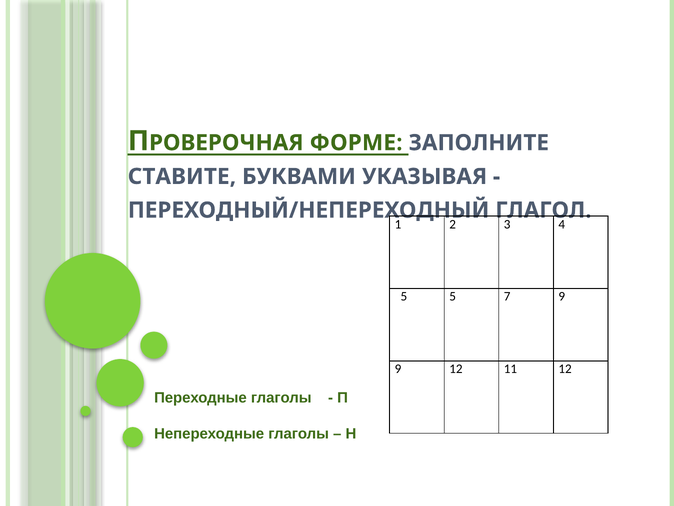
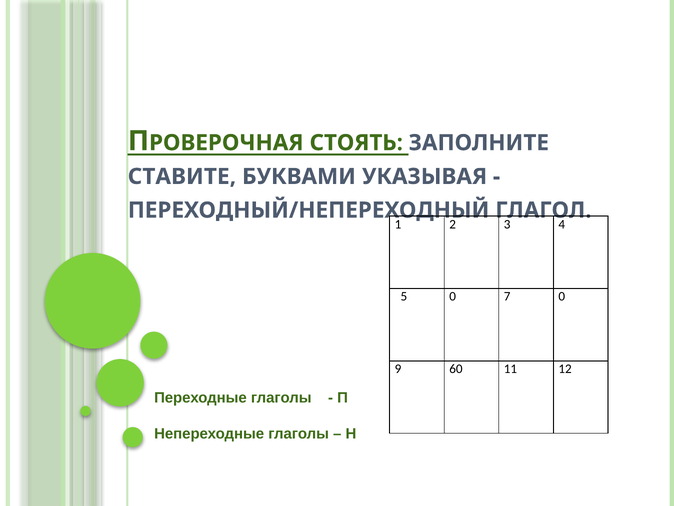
ФОРМЕ: ФОРМЕ -> СТОЯТЬ
5 5: 5 -> 0
7 9: 9 -> 0
9 12: 12 -> 60
